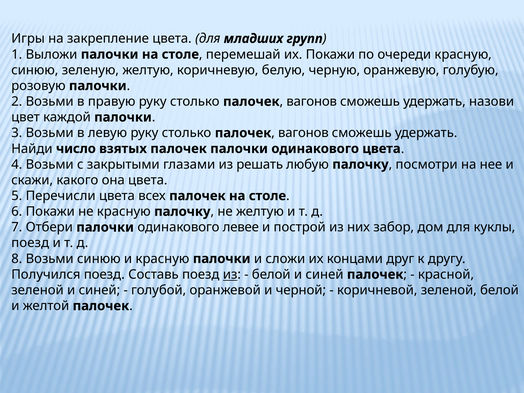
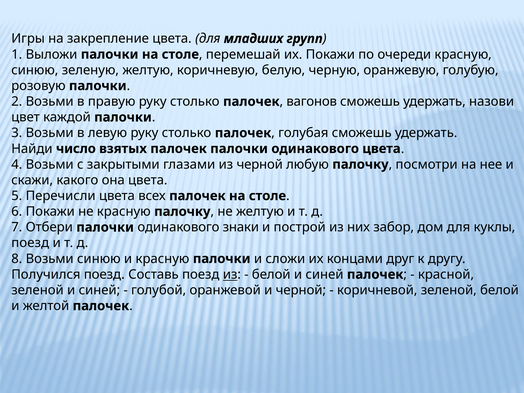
вагонов at (303, 133): вагонов -> голубая
из решать: решать -> черной
левее: левее -> знаки
